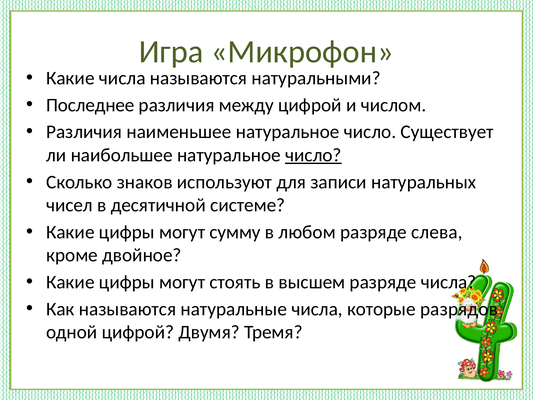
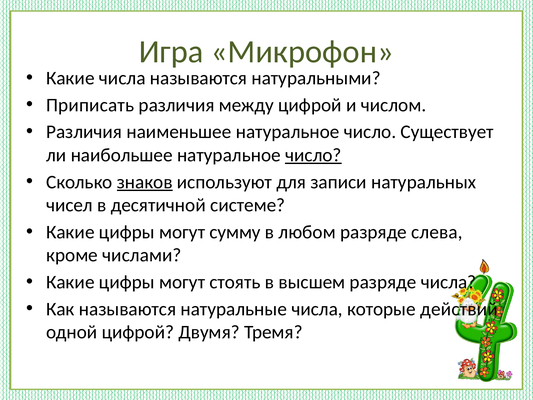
Последнее: Последнее -> Приписать
знаков underline: none -> present
двойное: двойное -> числами
разрядов: разрядов -> действий
